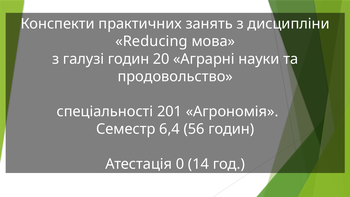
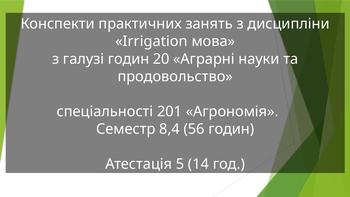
Reducing: Reducing -> Irrigation
6,4: 6,4 -> 8,4
0: 0 -> 5
